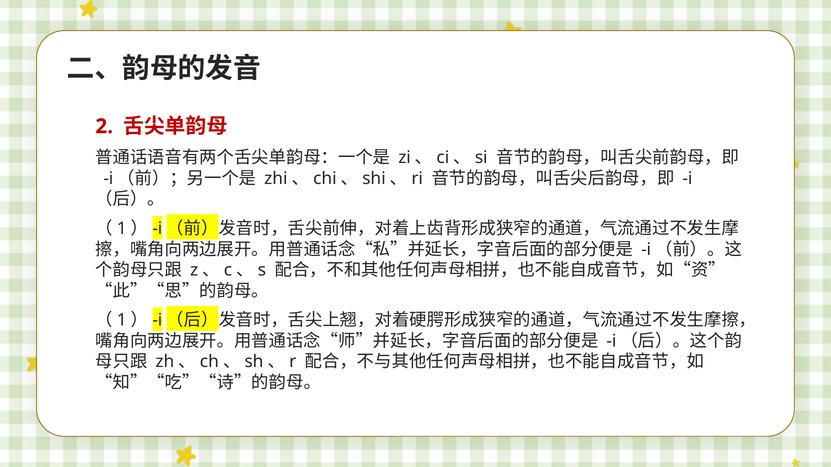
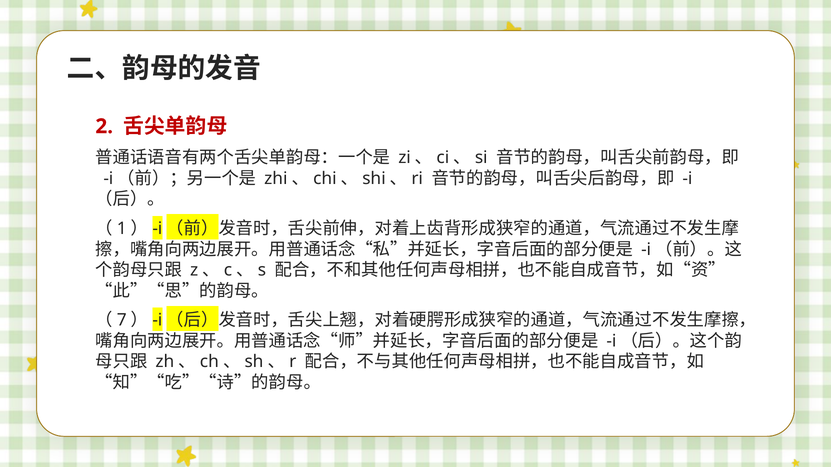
1 at (122, 321): 1 -> 7
